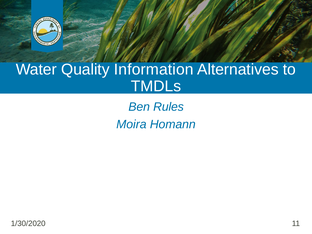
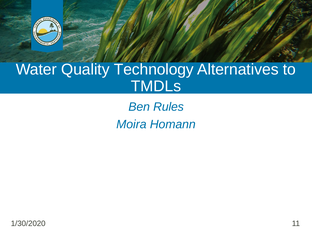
Information: Information -> Technology
